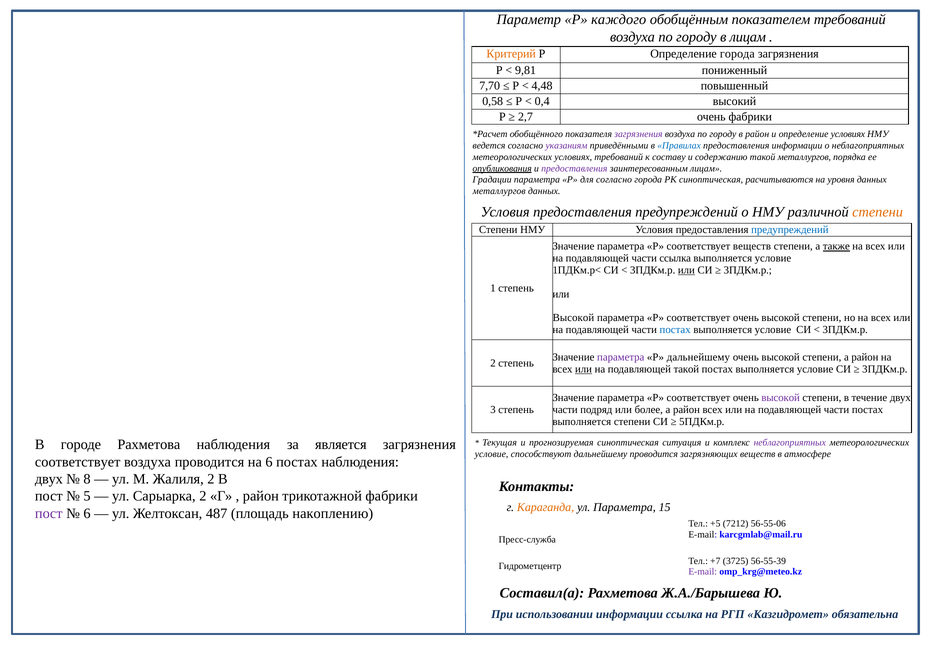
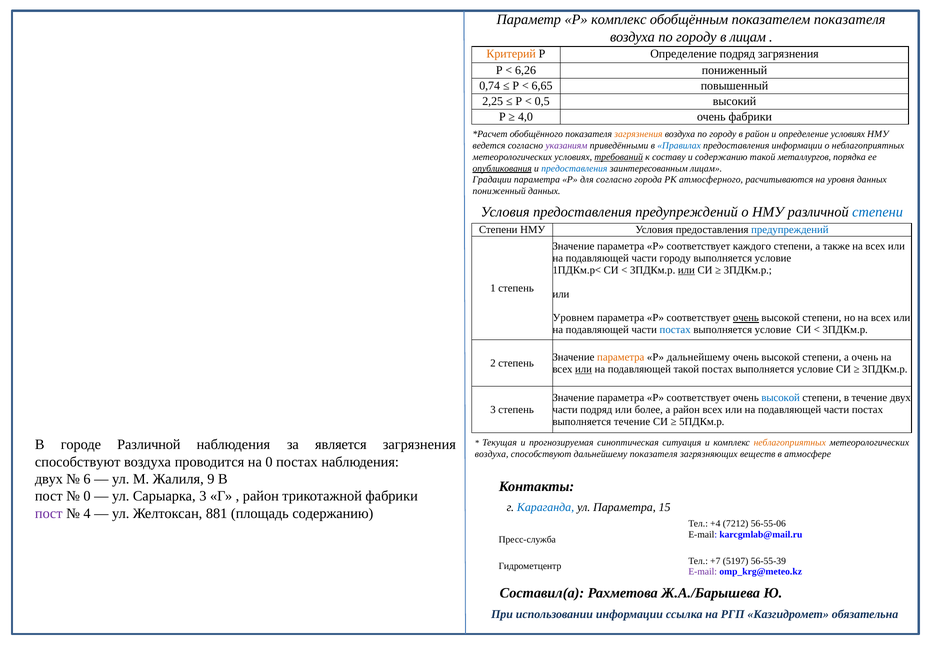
Р каждого: каждого -> комплекс
показателем требований: требований -> показателя
Определение города: города -> подряд
9,81: 9,81 -> 6,26
7,70: 7,70 -> 0,74
4,48: 4,48 -> 6,65
0,58: 0,58 -> 2,25
0,4: 0,4 -> 0,5
2,7: 2,7 -> 4,0
загрязнения at (638, 134) colour: purple -> orange
требований at (619, 157) underline: none -> present
предоставления at (574, 168) colour: purple -> blue
РК синоптическая: синоптическая -> атмосферного
металлургов at (499, 191): металлургов -> пониженный
степени at (878, 212) colour: orange -> blue
соответствует веществ: веществ -> каждого
также underline: present -> none
части ссылка: ссылка -> городу
Высокой at (573, 318): Высокой -> Уровнем
очень at (746, 318) underline: none -> present
параметра at (621, 357) colour: purple -> orange
степени а район: район -> очень
высокой at (781, 398) colour: purple -> blue
выполняется степени: степени -> течение
городе Рахметова: Рахметова -> Различной
неблагоприятных at (790, 442) colour: purple -> orange
условие at (492, 454): условие -> воздуха
дальнейшему проводится: проводится -> показателя
соответствует at (78, 462): соответствует -> способствуют
на 6: 6 -> 0
8: 8 -> 6
Жалиля 2: 2 -> 9
5 at (87, 496): 5 -> 0
Сарыарка 2: 2 -> 3
Караганда colour: orange -> blue
6 at (87, 513): 6 -> 4
487: 487 -> 881
площадь накоплению: накоплению -> содержанию
+5: +5 -> +4
3725: 3725 -> 5197
